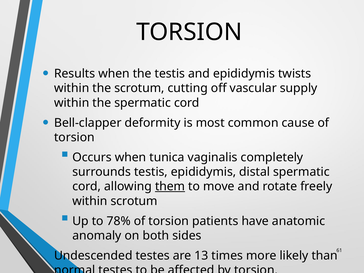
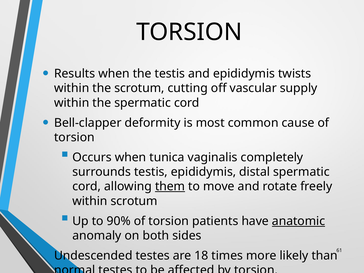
78%: 78% -> 90%
anatomic underline: none -> present
13: 13 -> 18
